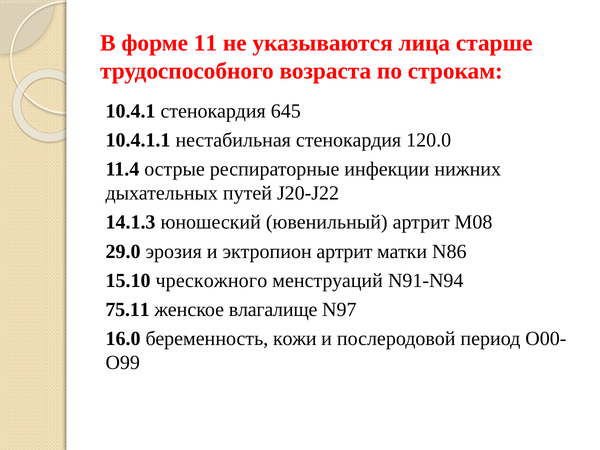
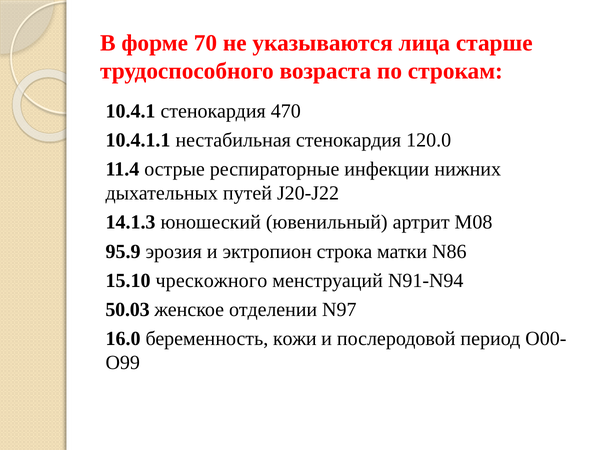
11: 11 -> 70
645: 645 -> 470
29.0: 29.0 -> 95.9
эктропион артрит: артрит -> строка
75.11: 75.11 -> 50.03
влагалище: влагалище -> отделении
